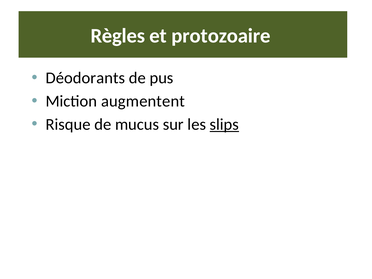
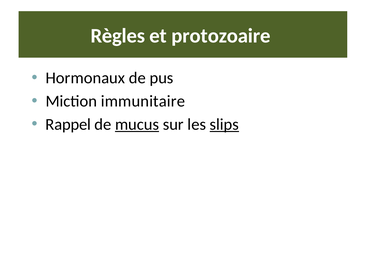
Déodorants: Déodorants -> Hormonaux
augmentent: augmentent -> immunitaire
Risque: Risque -> Rappel
mucus underline: none -> present
